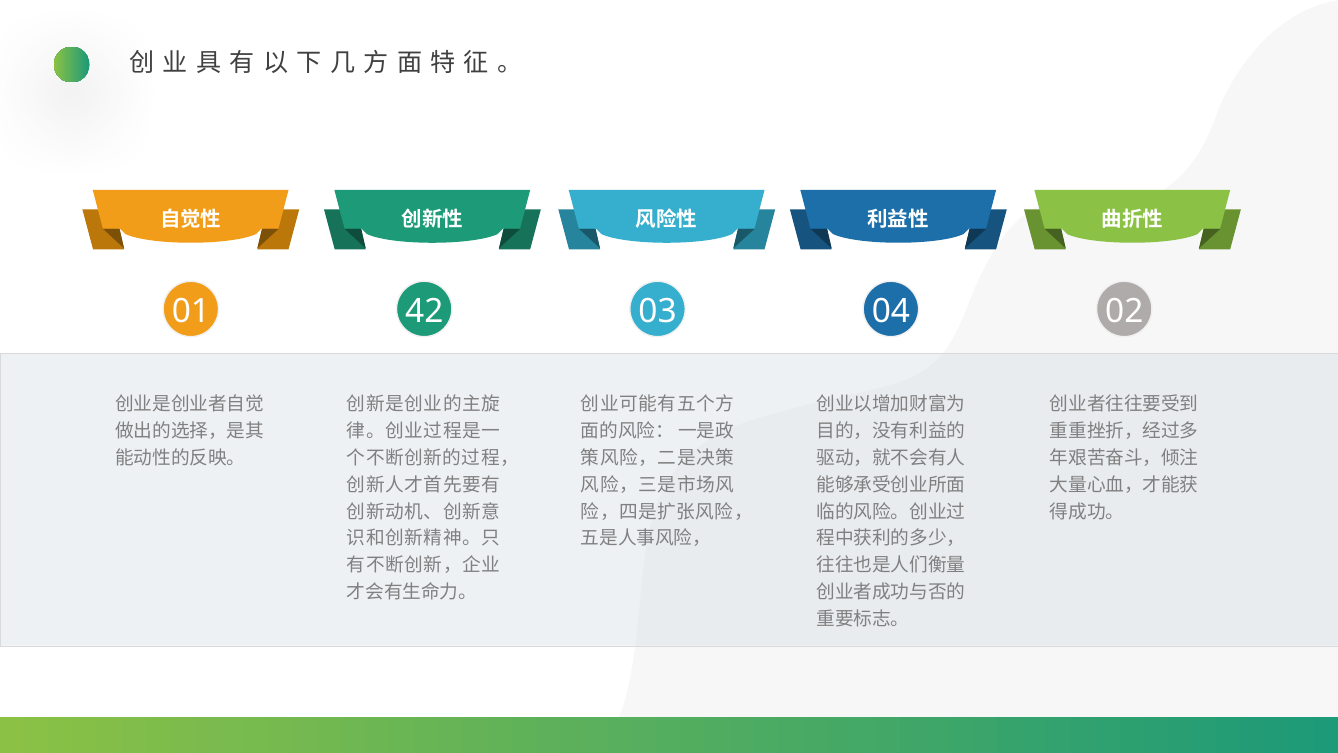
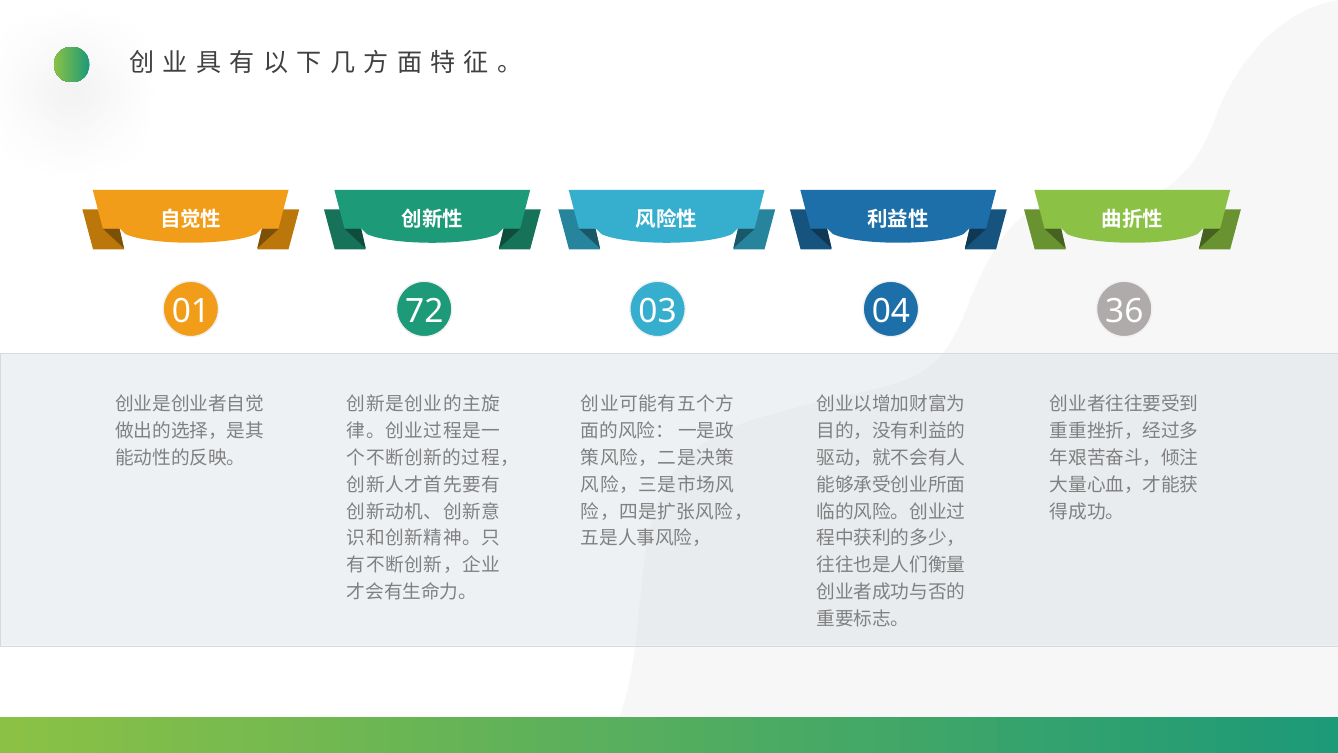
42: 42 -> 72
02: 02 -> 36
